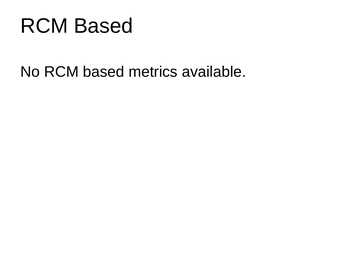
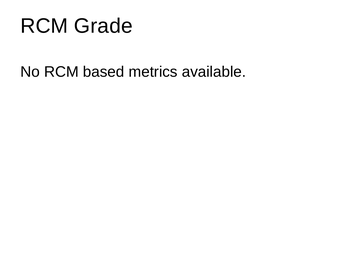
Based at (103, 26): Based -> Grade
